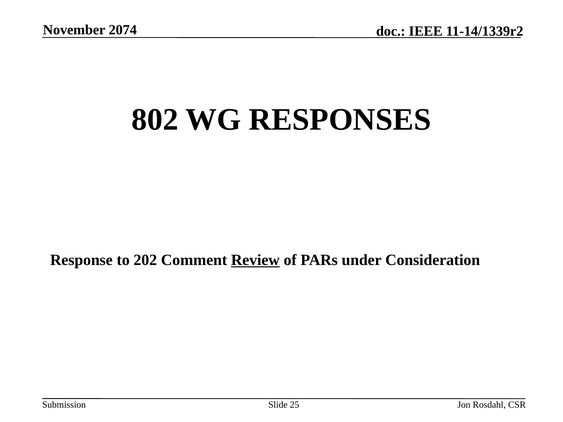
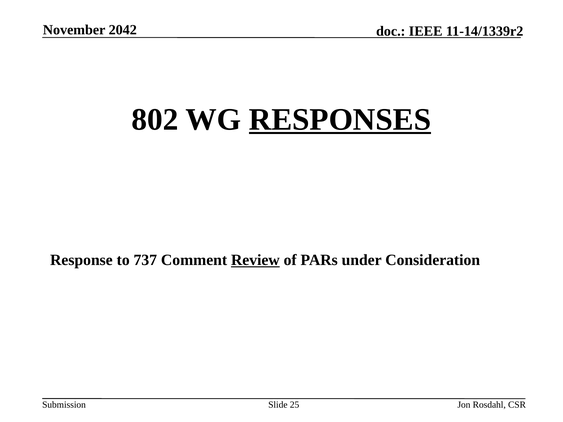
2074: 2074 -> 2042
RESPONSES underline: none -> present
202: 202 -> 737
